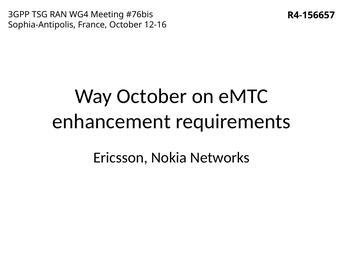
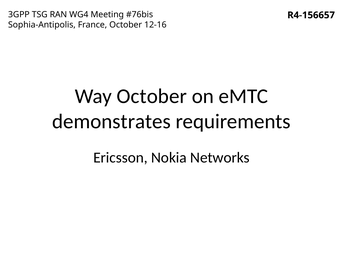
enhancement: enhancement -> demonstrates
